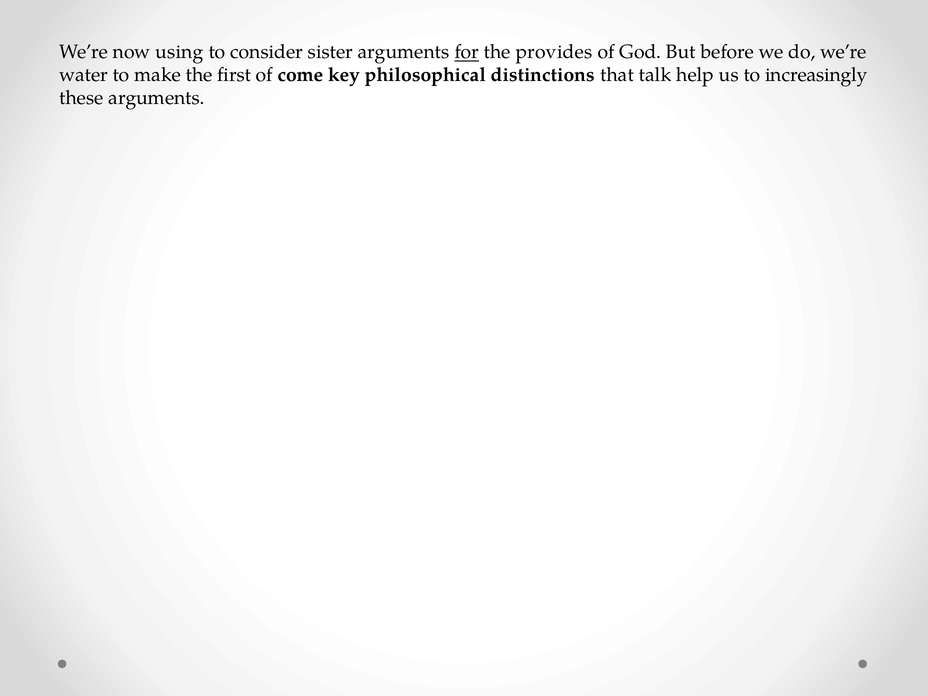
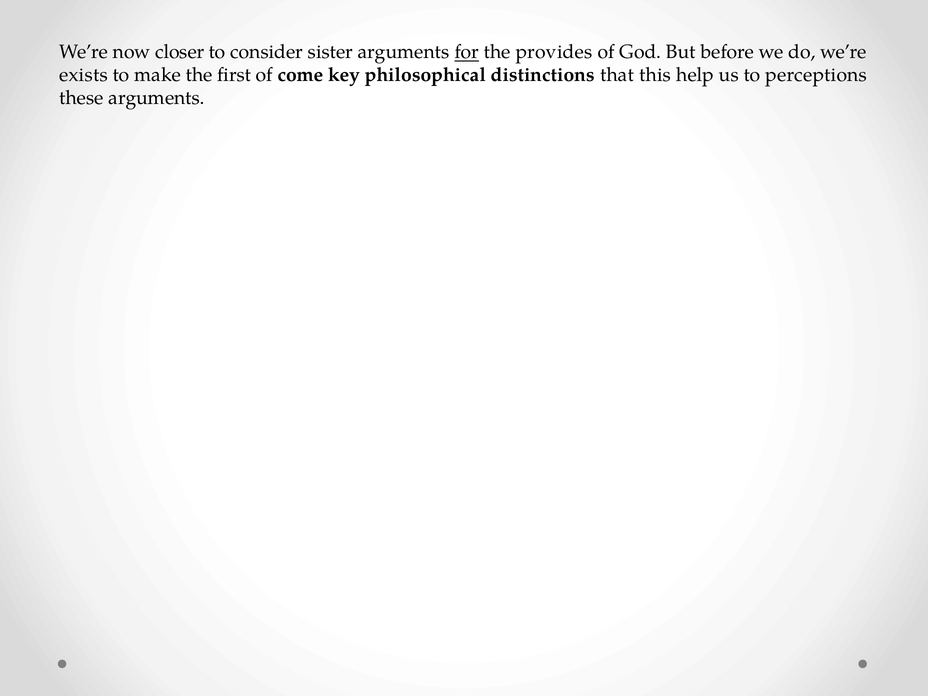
using: using -> closer
water: water -> exists
talk: talk -> this
increasingly: increasingly -> perceptions
